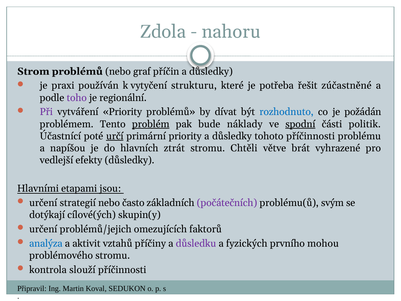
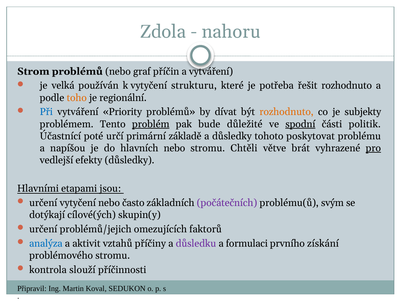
příčin a důsledky: důsledky -> vytváření
praxi: praxi -> velká
řešit zúčastněné: zúčastněné -> rozhodnuto
toho colour: purple -> orange
Při colour: purple -> blue
rozhodnuto at (287, 112) colour: blue -> orange
požádán: požádán -> subjekty
náklady: náklady -> důležité
určí underline: present -> none
primární priority: priority -> základě
tohoto příčinnosti: příčinnosti -> poskytovat
hlavních ztrát: ztrát -> nebo
pro underline: none -> present
určení strategií: strategií -> vytyčení
fyzických: fyzických -> formulaci
mohou: mohou -> získání
